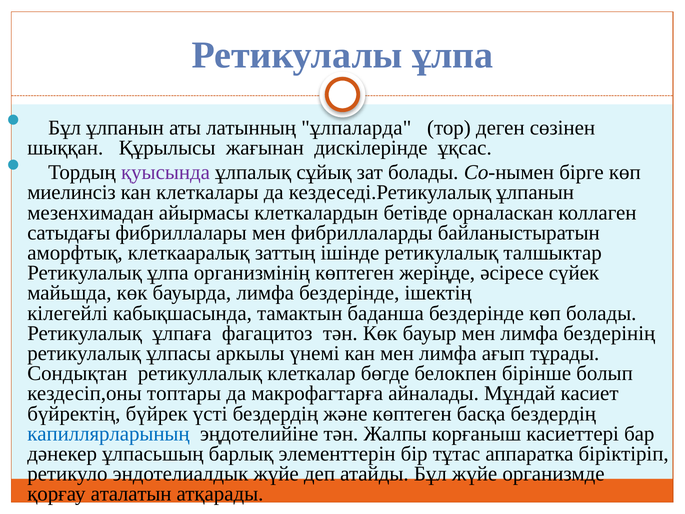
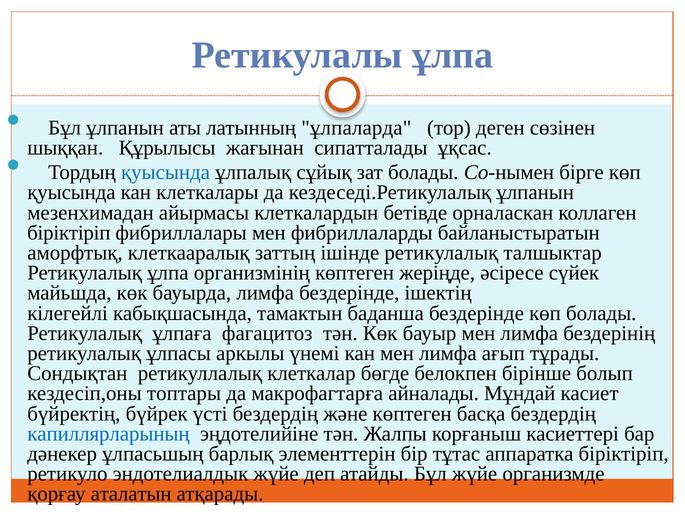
дискілерінде: дискілерінде -> сипатталады
қуысында at (166, 172) colour: purple -> blue
миелинсіз at (71, 192): миелинсіз -> қуысында
сатыдағы at (69, 233): сатыдағы -> біріктіріп
